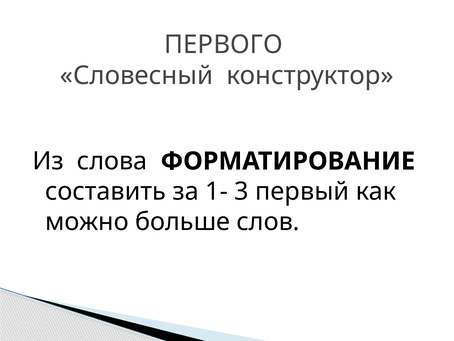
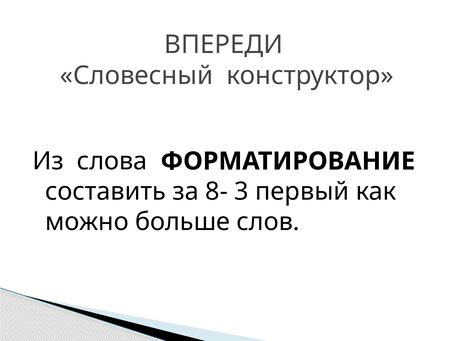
ПЕРВОГО: ПЕРВОГО -> ВПЕРЕДИ
1-: 1- -> 8-
